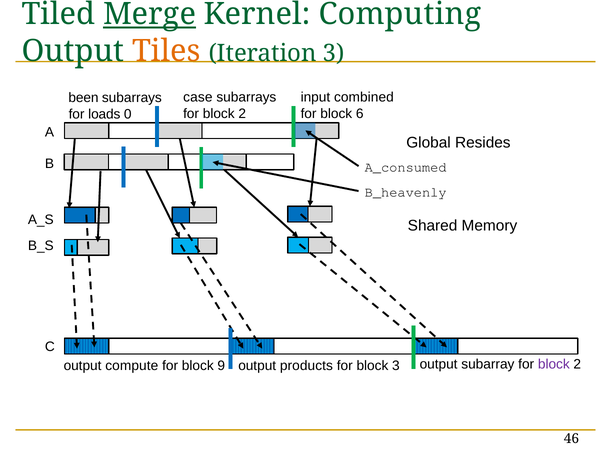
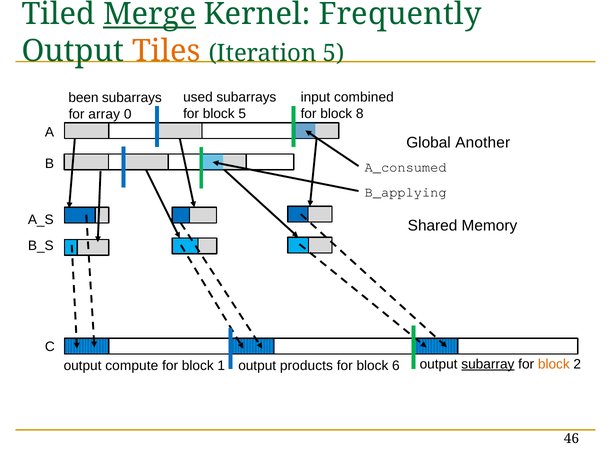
Computing: Computing -> Frequently
Iteration 3: 3 -> 5
case: case -> used
2 at (242, 114): 2 -> 5
6: 6 -> 8
loads: loads -> array
Resides: Resides -> Another
B_heavenly: B_heavenly -> B_applying
9: 9 -> 1
block 3: 3 -> 6
subarray underline: none -> present
block at (554, 364) colour: purple -> orange
